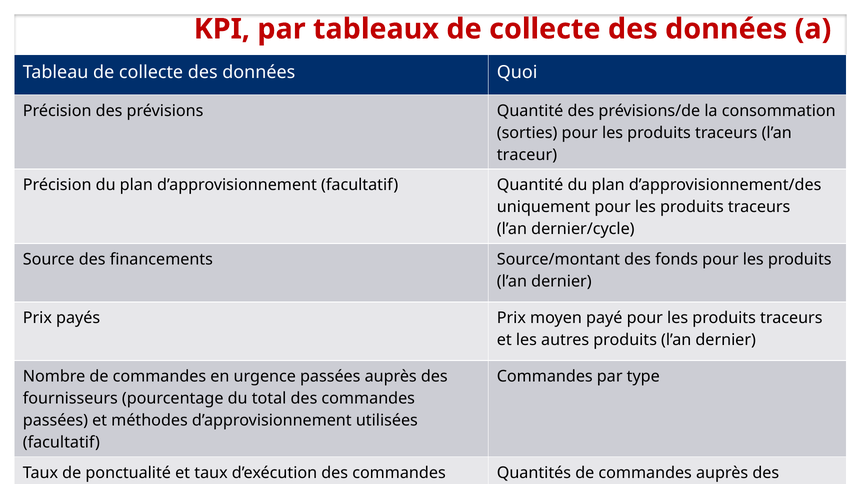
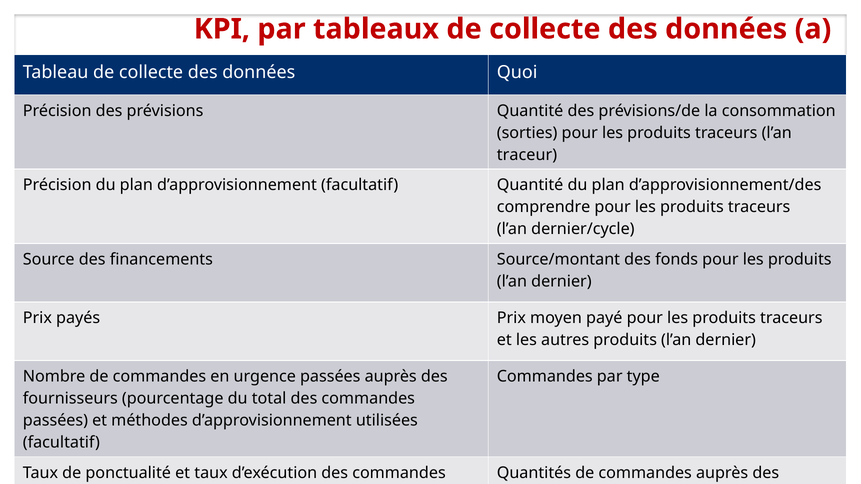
uniquement: uniquement -> comprendre
